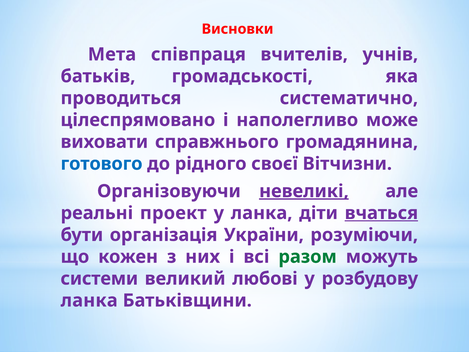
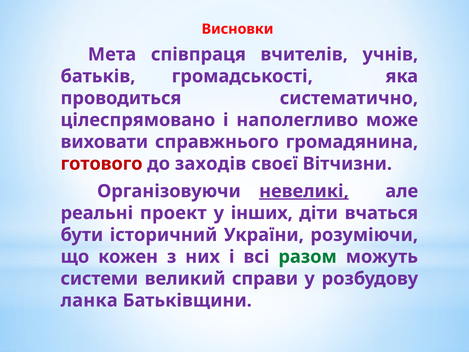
готового colour: blue -> red
рідного: рідного -> заходів
у ланка: ланка -> інших
вчаться underline: present -> none
організація: організація -> історичний
любові: любові -> справи
